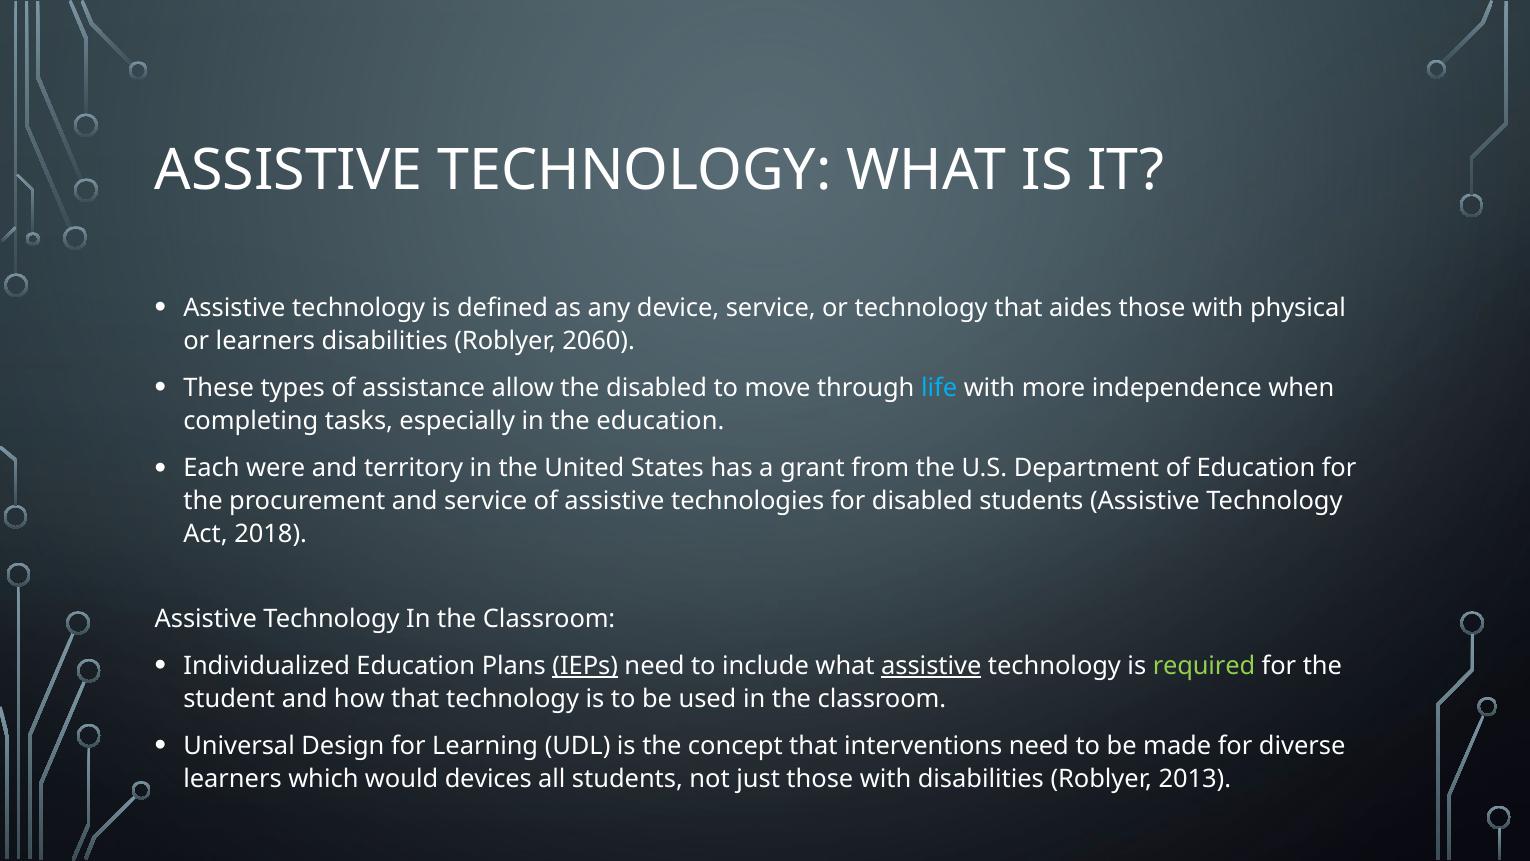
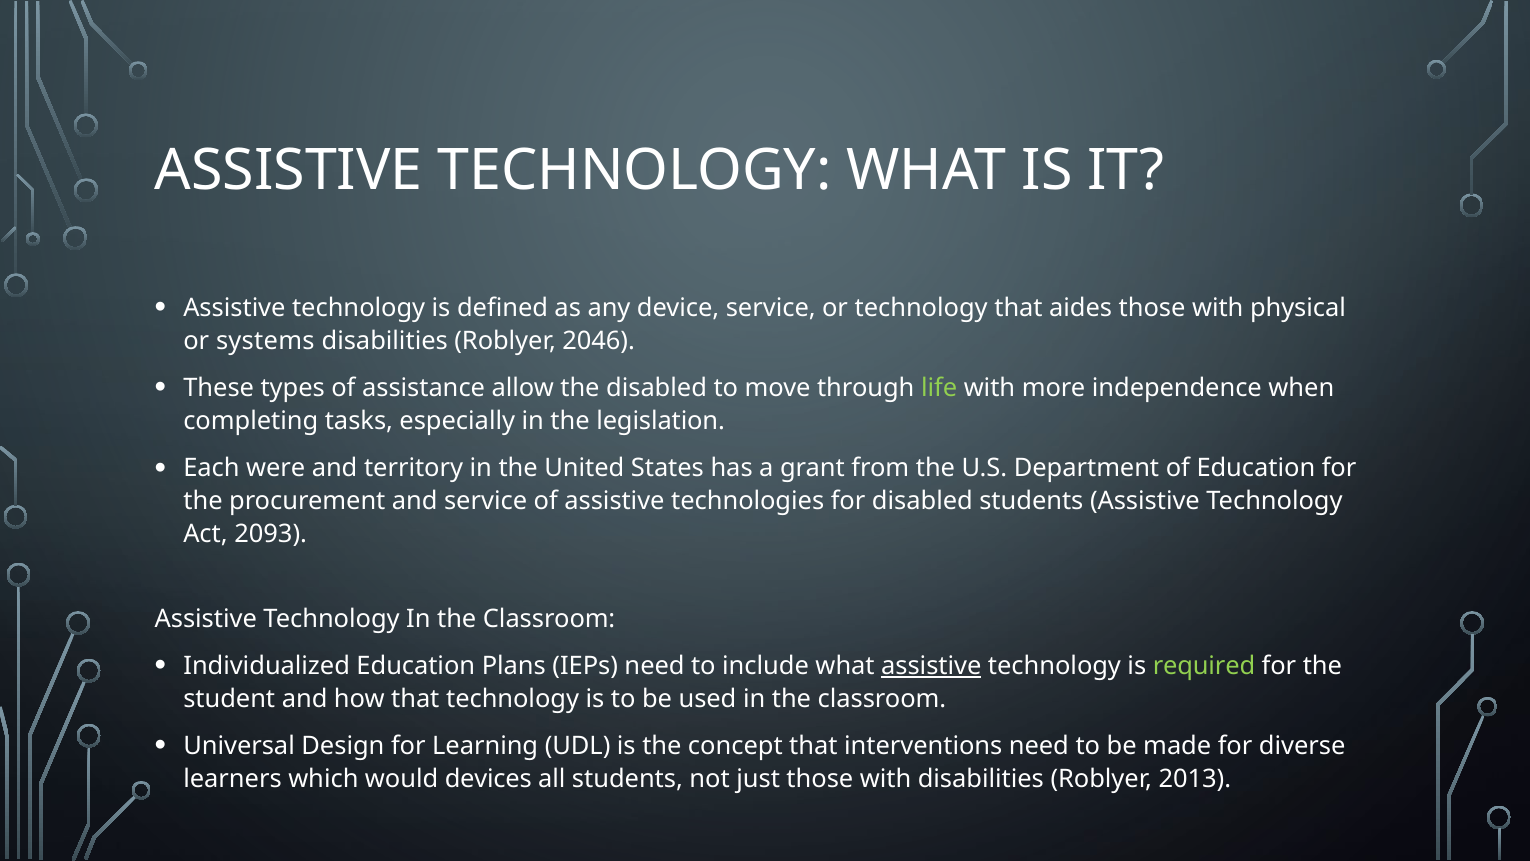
or learners: learners -> systems
2060: 2060 -> 2046
life colour: light blue -> light green
the education: education -> legislation
2018: 2018 -> 2093
IEPs underline: present -> none
